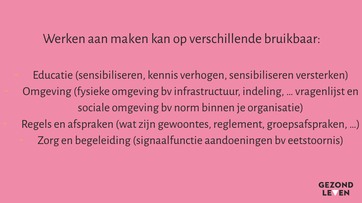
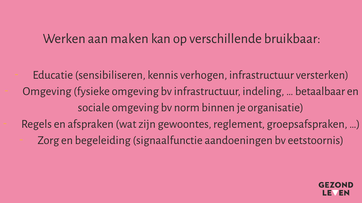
verhogen sensibiliseren: sensibiliseren -> infrastructuur
vragenlijst: vragenlijst -> betaalbaar
